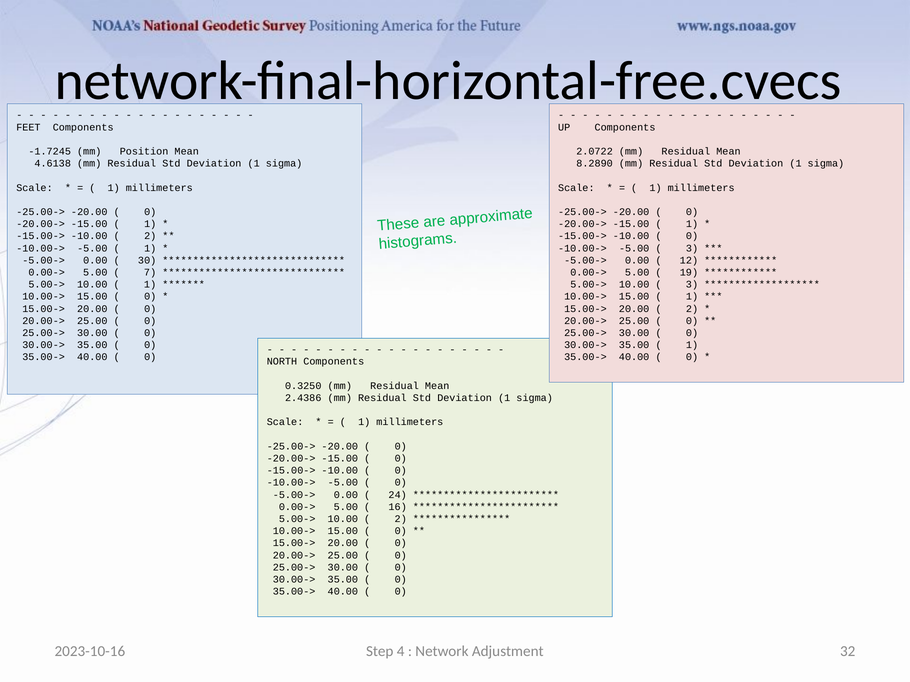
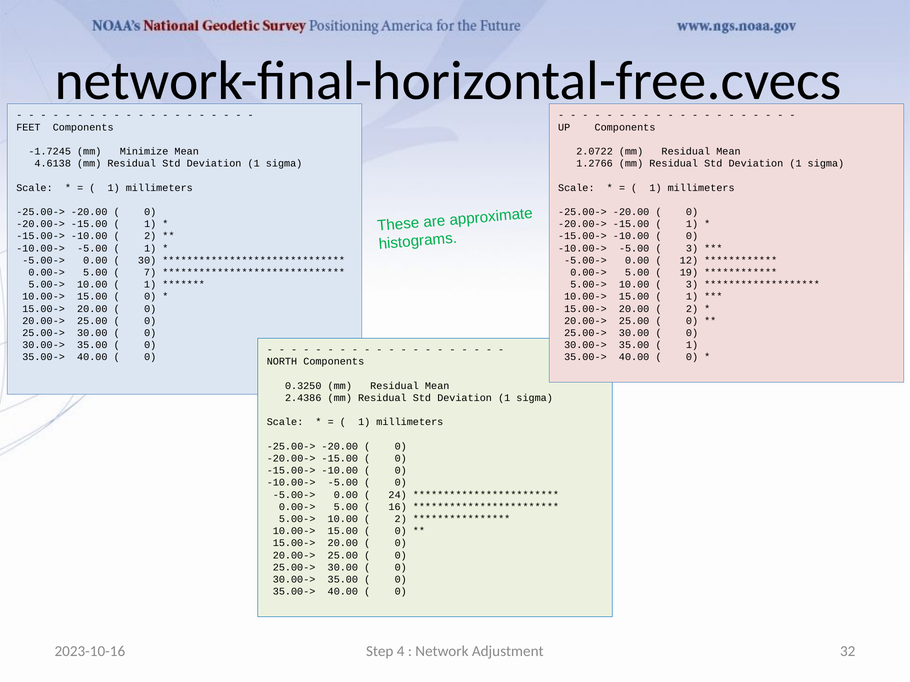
Position: Position -> Minimize
8.2890: 8.2890 -> 1.2766
